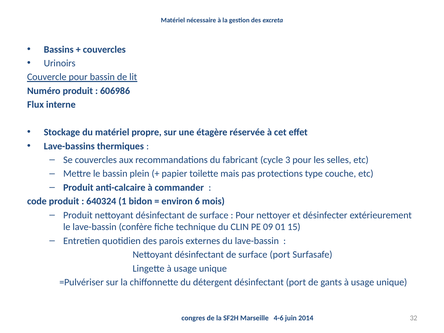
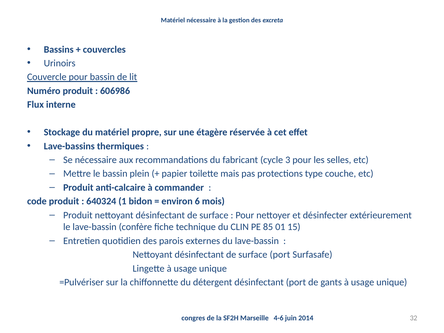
Se couvercles: couvercles -> nécessaire
09: 09 -> 85
